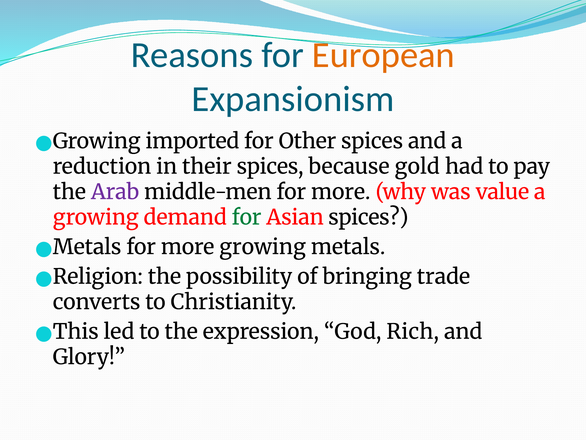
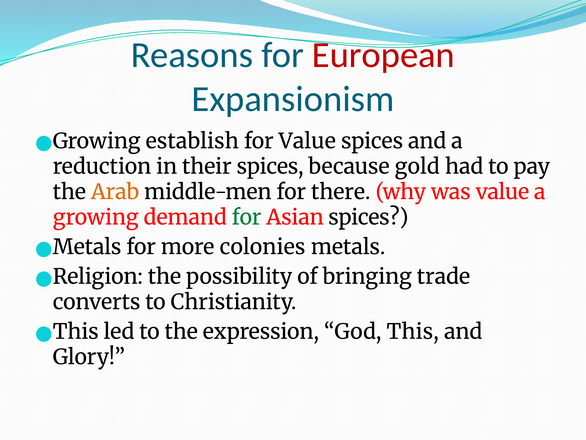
European colour: orange -> red
imported: imported -> establish
for Other: Other -> Value
Arab colour: purple -> orange
middle-men for more: more -> there
more growing: growing -> colonies
God Rich: Rich -> This
